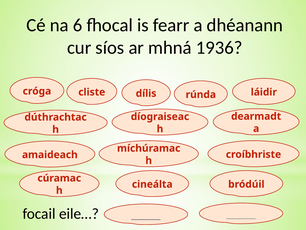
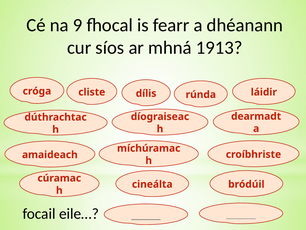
6: 6 -> 9
1936: 1936 -> 1913
